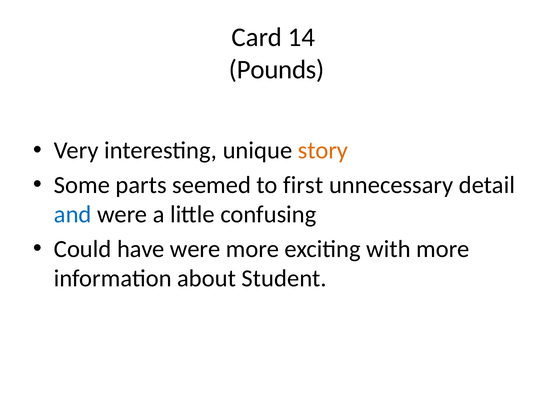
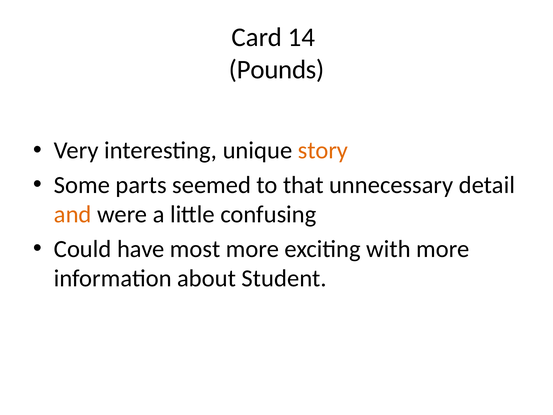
first: first -> that
and colour: blue -> orange
have were: were -> most
